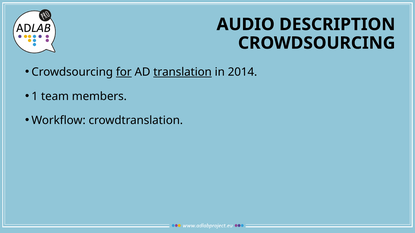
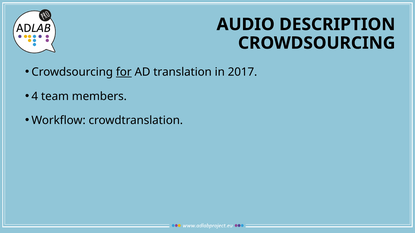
translation underline: present -> none
2014: 2014 -> 2017
1: 1 -> 4
